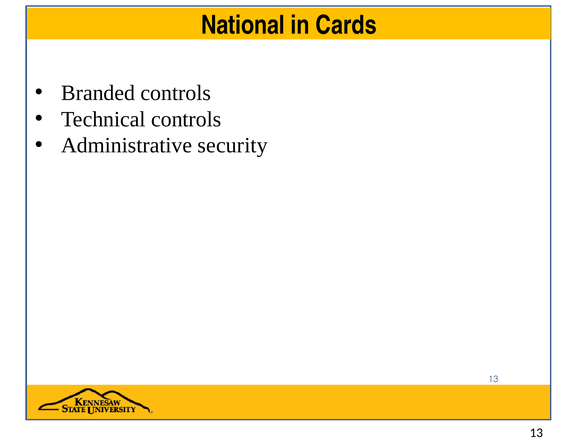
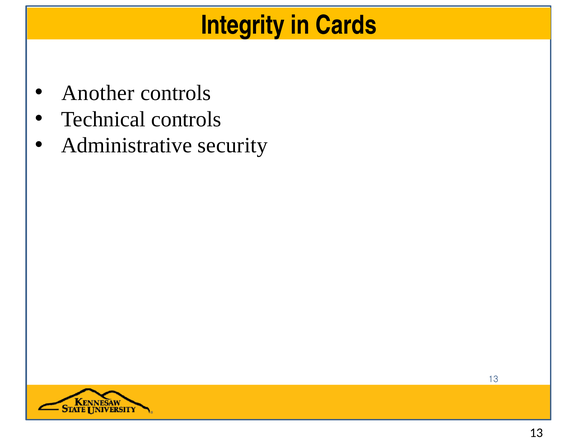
National: National -> Integrity
Branded: Branded -> Another
